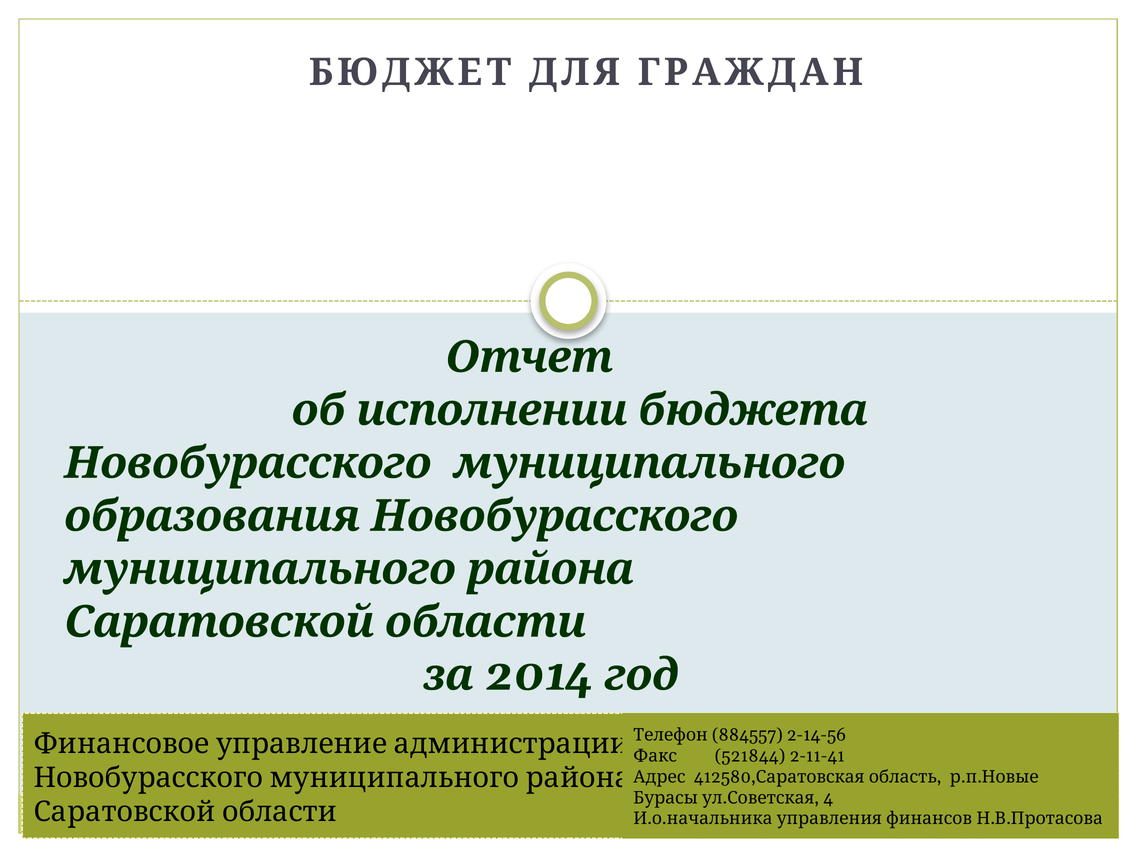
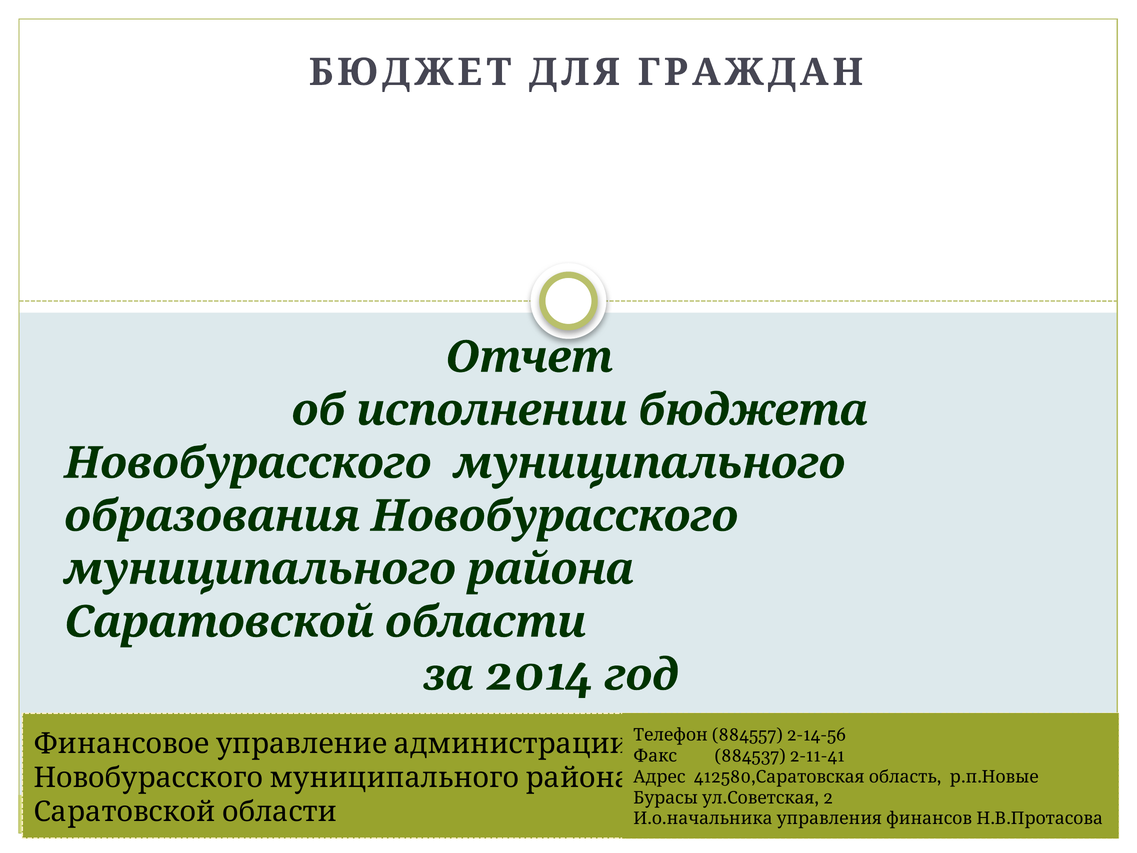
521844: 521844 -> 884537
4 at (828, 798): 4 -> 2
